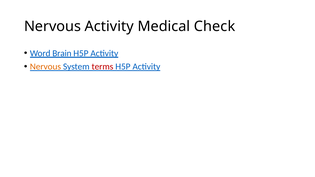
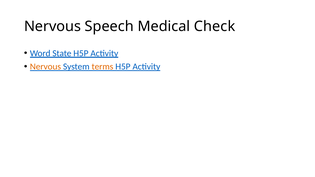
Nervous Activity: Activity -> Speech
Brain: Brain -> State
terms colour: red -> orange
